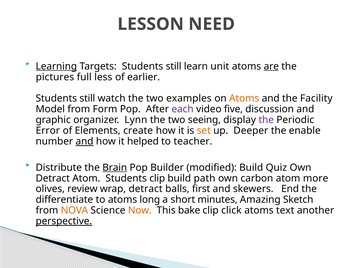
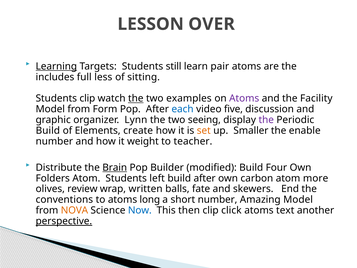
NEED: NEED -> OVER
unit: unit -> pair
are underline: present -> none
pictures: pictures -> includes
earlier: earlier -> sitting
still at (87, 98): still -> clip
the at (136, 98) underline: none -> present
Atoms at (244, 98) colour: orange -> purple
each colour: purple -> blue
Error at (48, 131): Error -> Build
Deeper: Deeper -> Smaller
and at (84, 141) underline: present -> none
helped: helped -> weight
Quiz: Quiz -> Four
Detract at (53, 178): Detract -> Folders
Students clip: clip -> left
build path: path -> after
wrap detract: detract -> written
first: first -> fate
differentiate: differentiate -> conventions
short minutes: minutes -> number
Amazing Sketch: Sketch -> Model
Now colour: orange -> blue
bake: bake -> then
